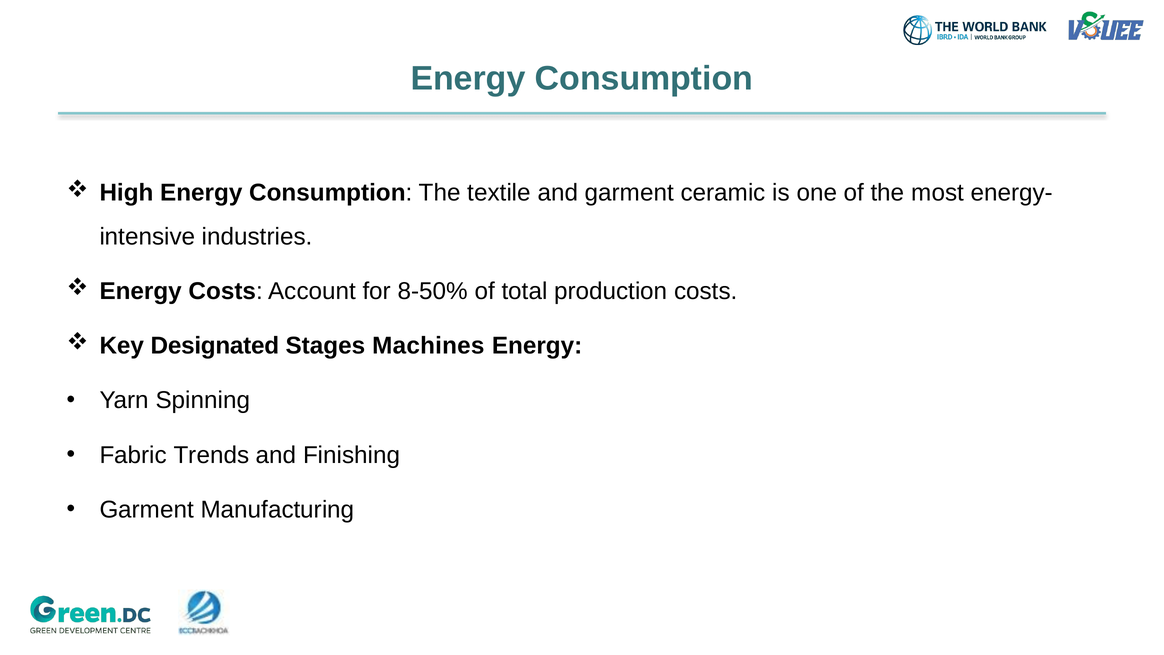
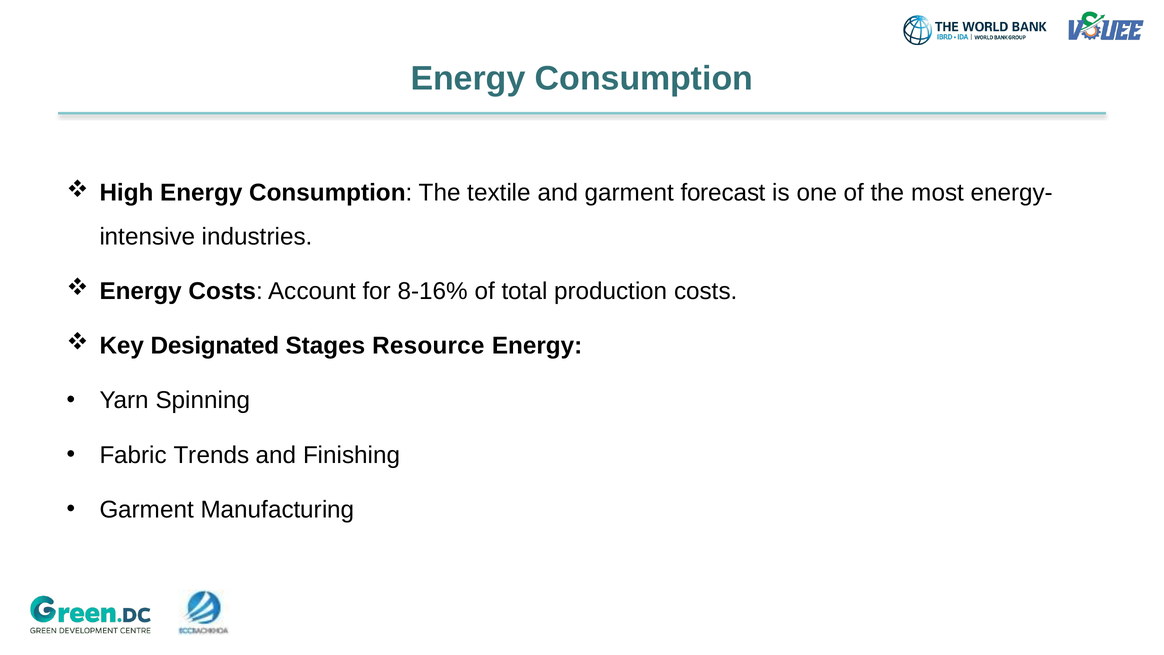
ceramic: ceramic -> forecast
8-50%: 8-50% -> 8-16%
Machines: Machines -> Resource
